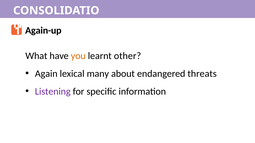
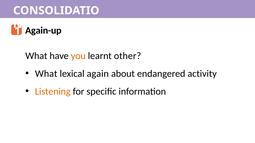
Again at (46, 74): Again -> What
many: many -> again
threats: threats -> activity
Listening colour: purple -> orange
